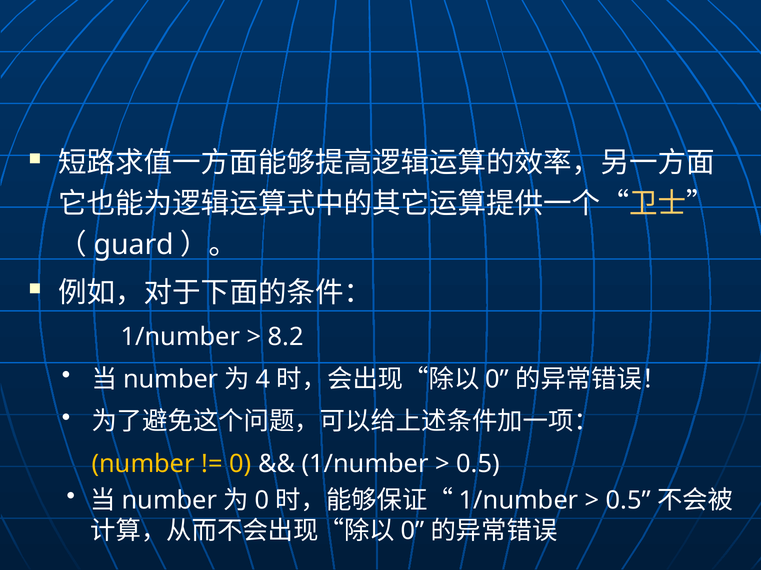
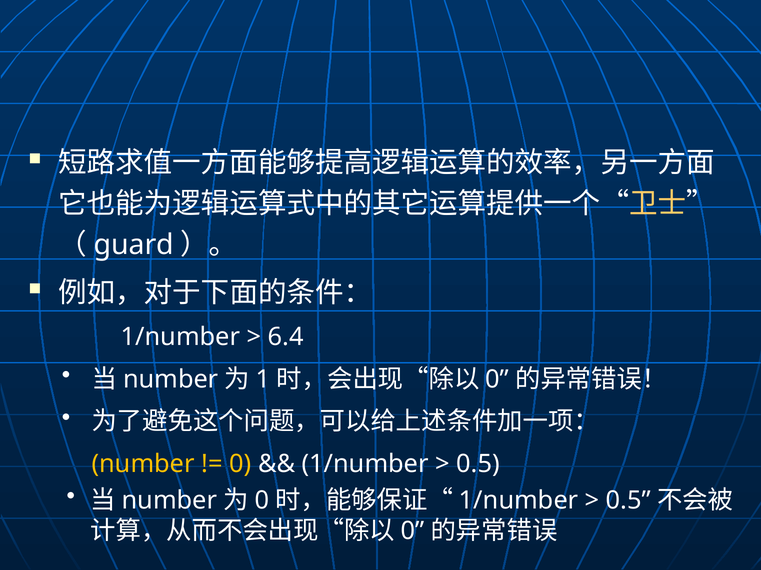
8.2: 8.2 -> 6.4
4: 4 -> 1
